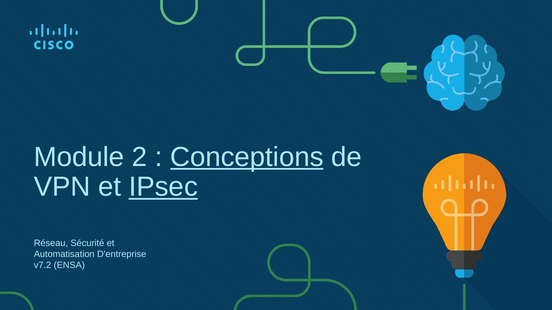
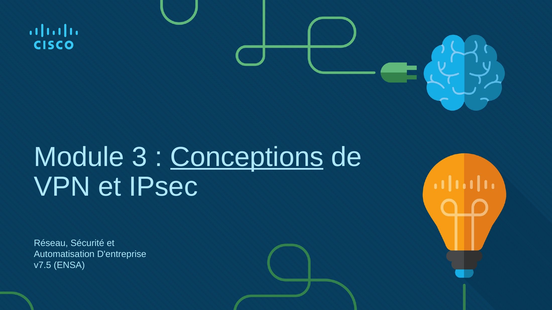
2: 2 -> 3
IPsec underline: present -> none
v7.2: v7.2 -> v7.5
